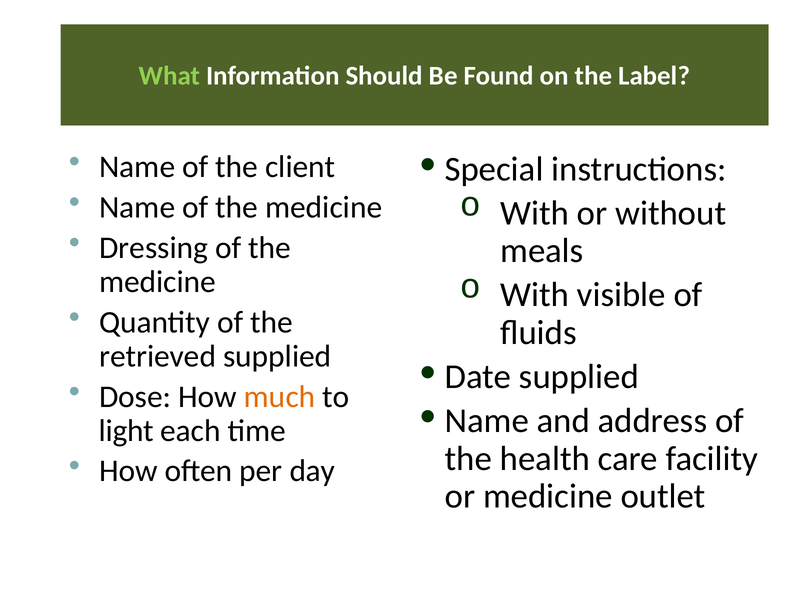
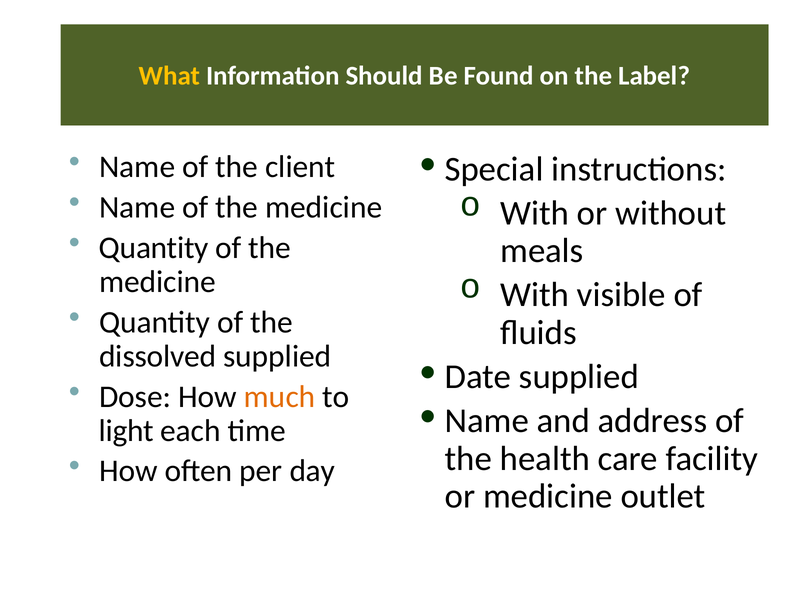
What colour: light green -> yellow
Dressing at (154, 248): Dressing -> Quantity
retrieved: retrieved -> dissolved
